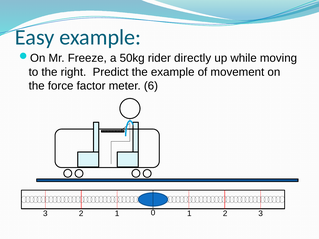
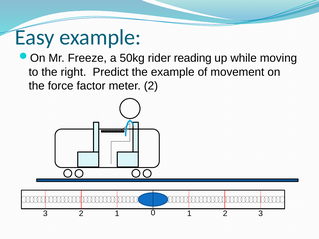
directly: directly -> reading
meter 6: 6 -> 2
